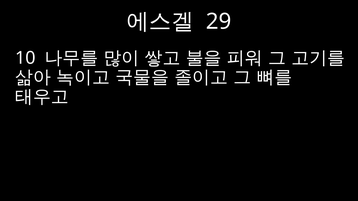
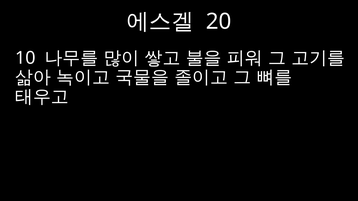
29: 29 -> 20
